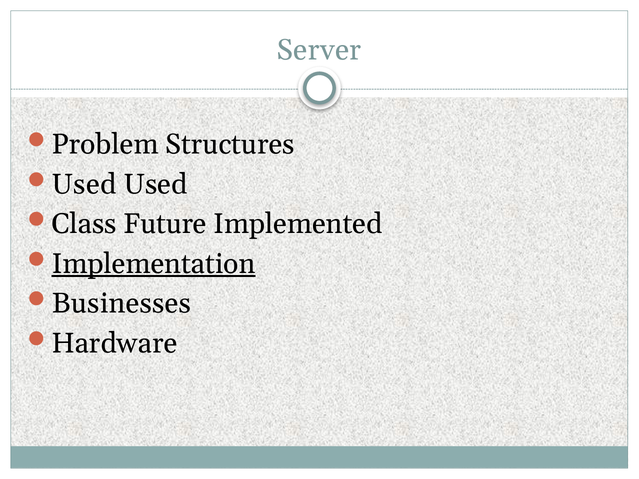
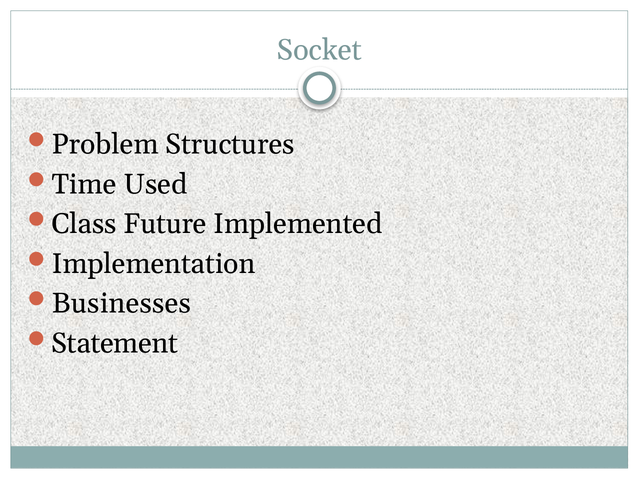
Server: Server -> Socket
Used at (84, 184): Used -> Time
Implementation underline: present -> none
Hardware: Hardware -> Statement
